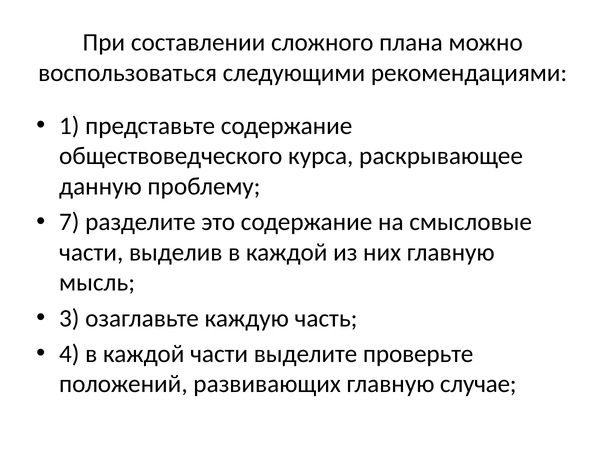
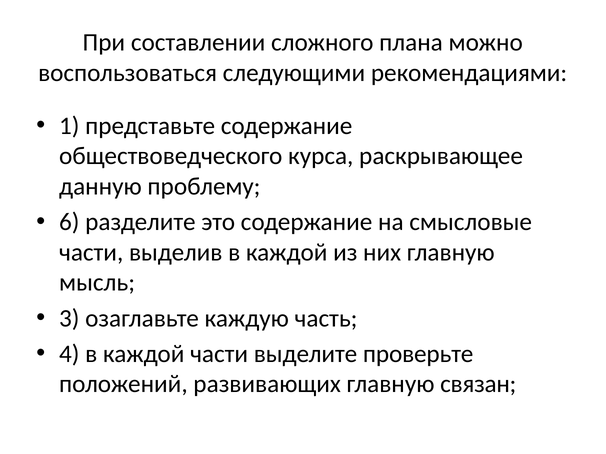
7: 7 -> 6
случае: случае -> связан
